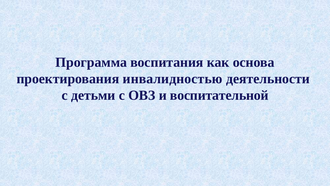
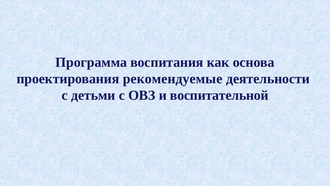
инвалидностью: инвалидностью -> рекомендуемые
